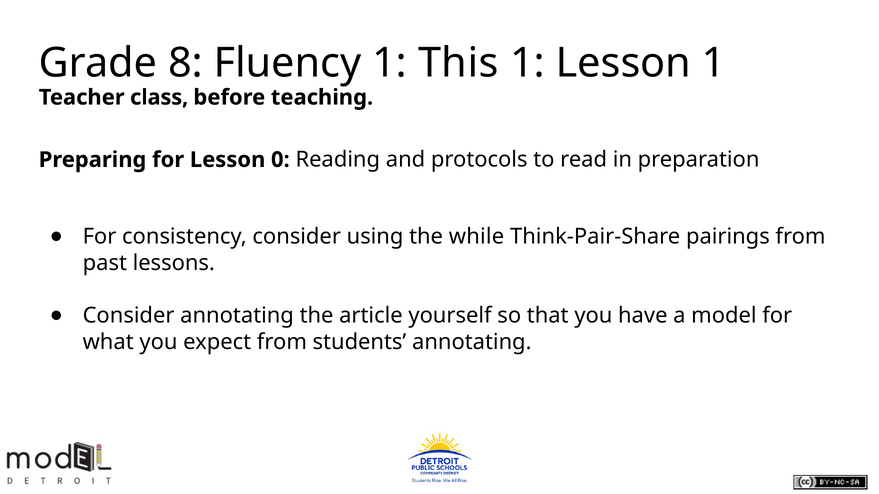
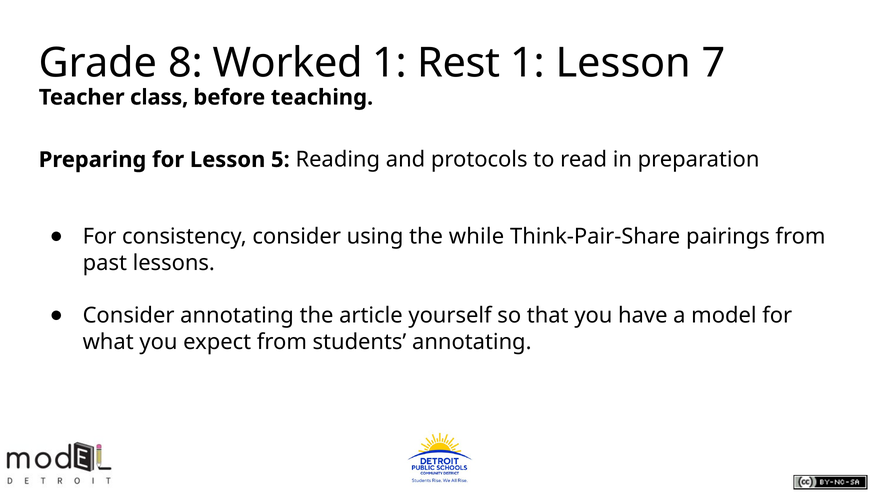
Fluency: Fluency -> Worked
This: This -> Rest
Lesson 1: 1 -> 7
0: 0 -> 5
